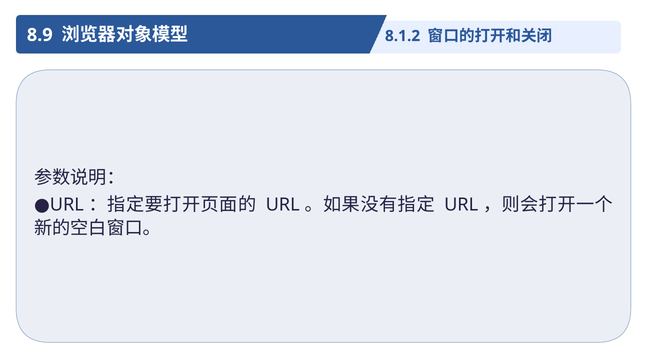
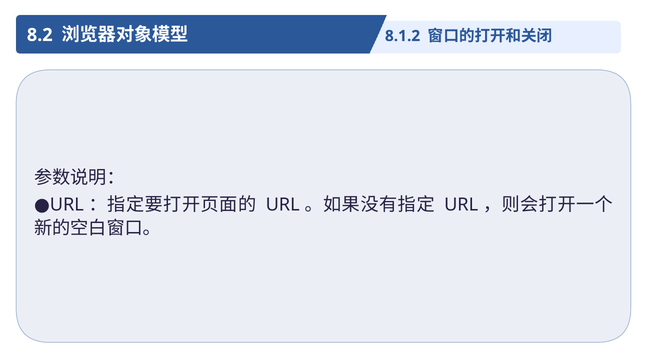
8.9: 8.9 -> 8.2
